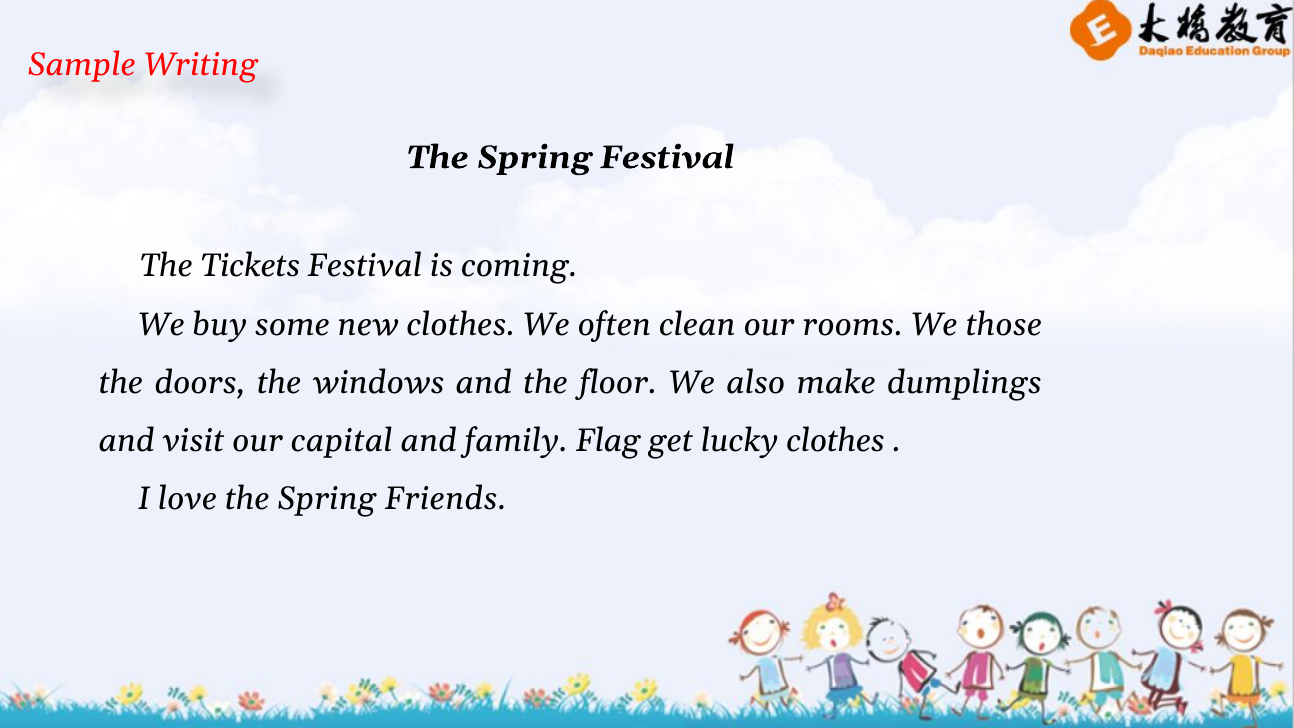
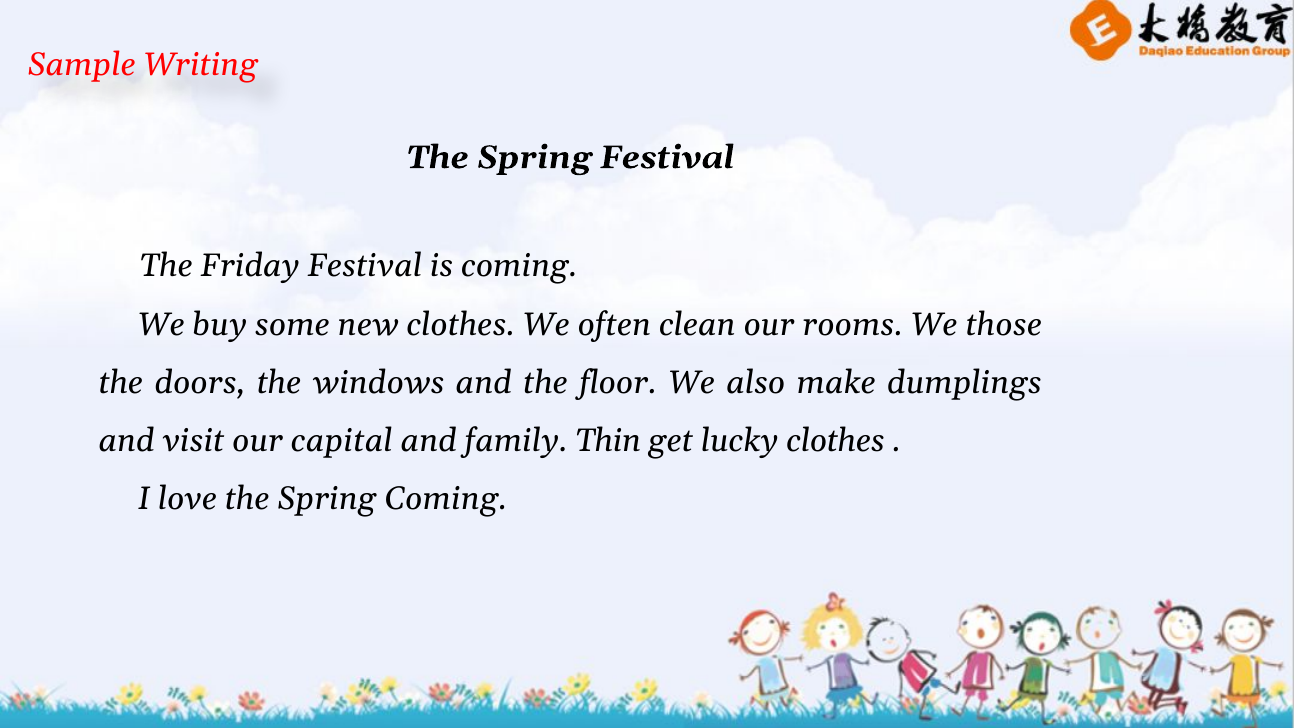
Tickets: Tickets -> Friday
Flag: Flag -> Thin
Spring Friends: Friends -> Coming
